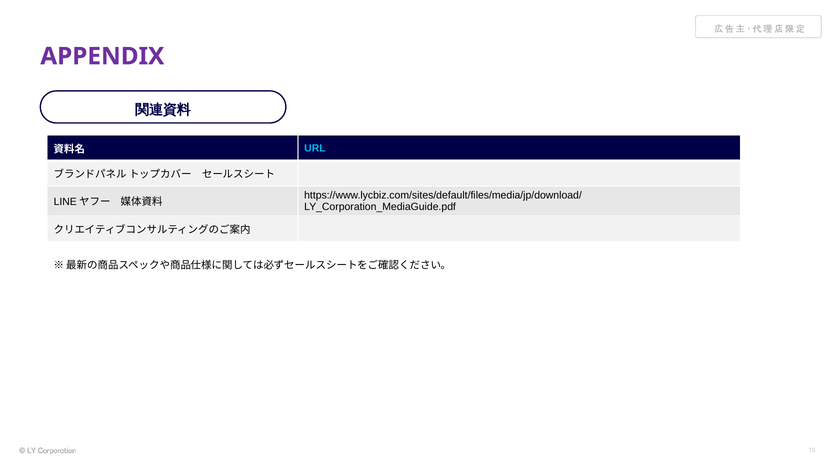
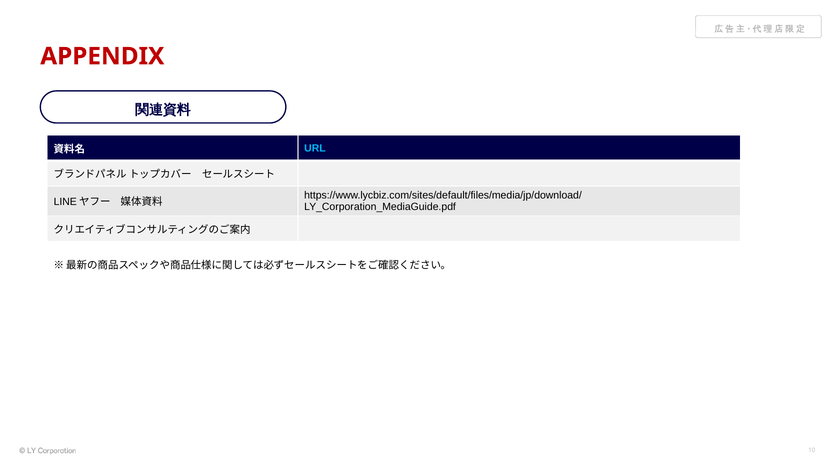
APPENDIX colour: purple -> red
